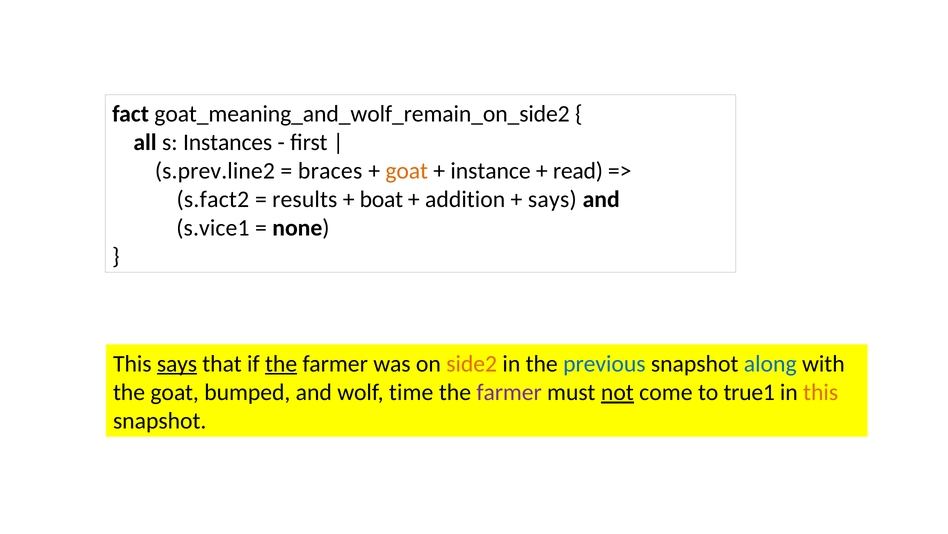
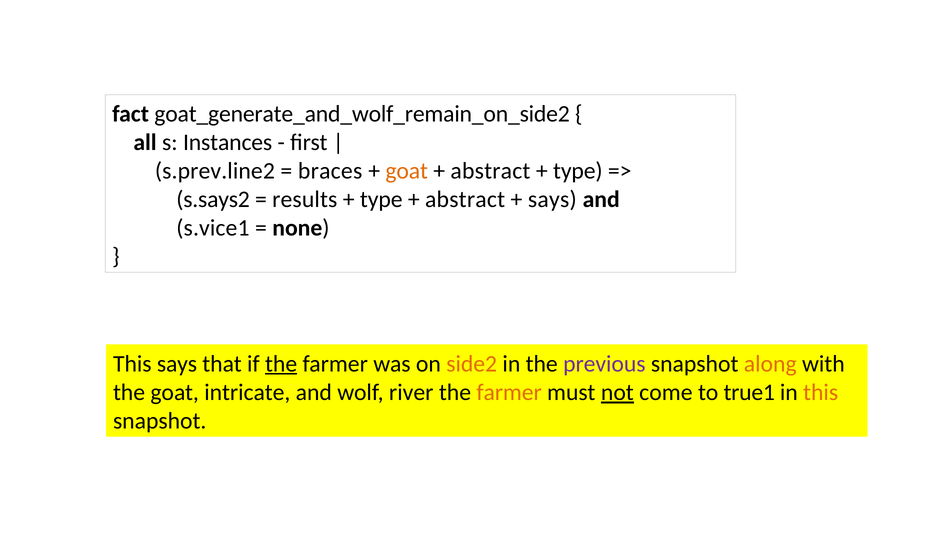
goat_meaning_and_wolf_remain_on_side2: goat_meaning_and_wolf_remain_on_side2 -> goat_generate_and_wolf_remain_on_side2
instance at (491, 171): instance -> abstract
read at (578, 171): read -> type
s.fact2: s.fact2 -> s.says2
boat at (381, 199): boat -> type
addition at (465, 199): addition -> abstract
says at (177, 363) underline: present -> none
previous colour: blue -> purple
along colour: blue -> orange
bumped: bumped -> intricate
time: time -> river
farmer at (509, 392) colour: purple -> orange
